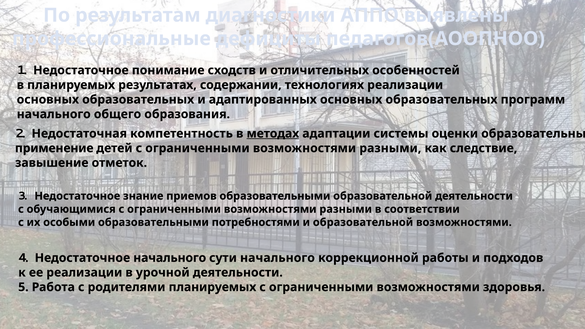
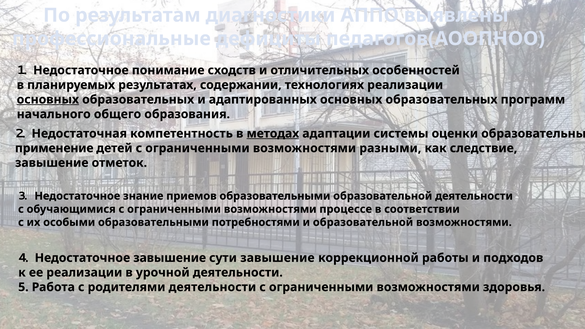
основных at (48, 100) underline: none -> present
разными at (346, 209): разными -> процессе
Недостаточное начального: начального -> завышение
сути начального: начального -> завышение
родителями планируемых: планируемых -> деятельности
